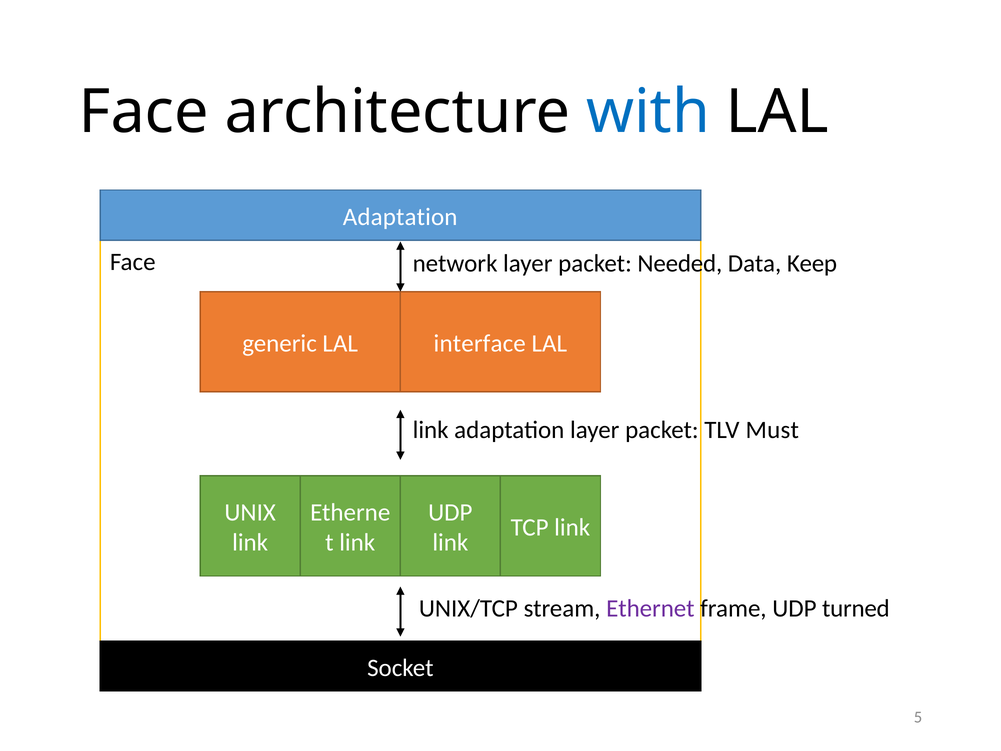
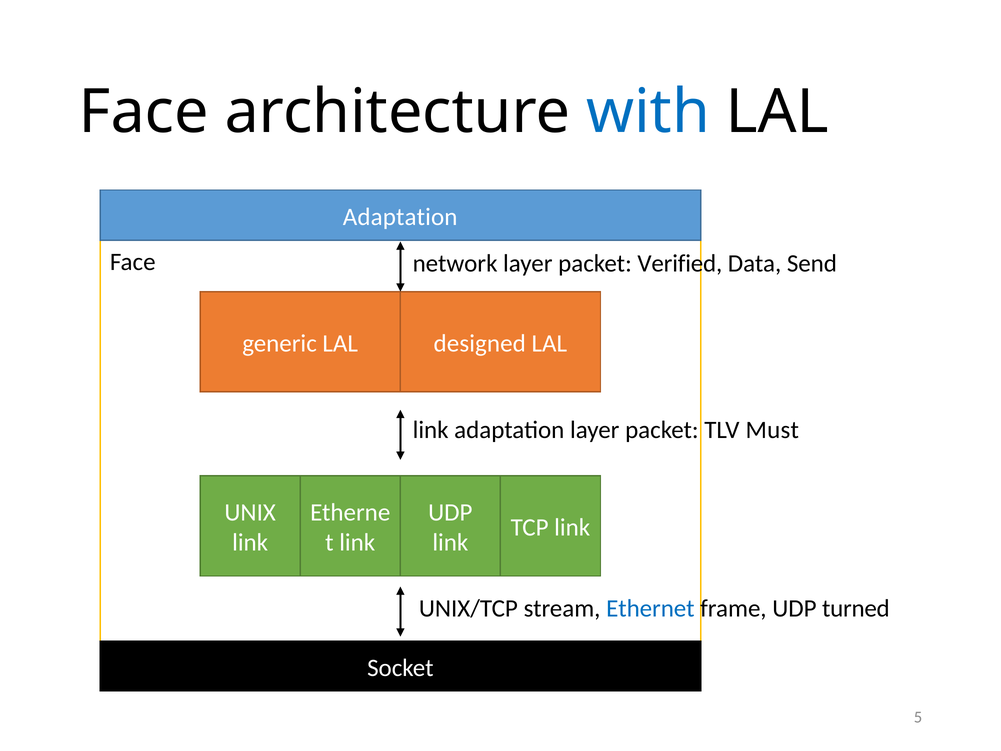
Needed: Needed -> Verified
Keep: Keep -> Send
interface: interface -> designed
Ethernet colour: purple -> blue
